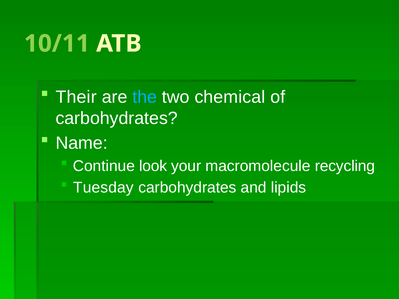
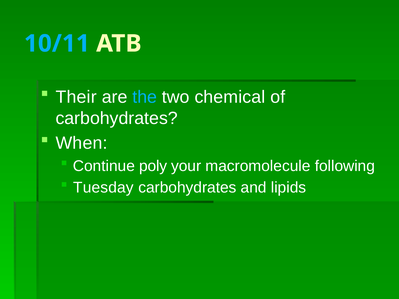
10/11 colour: light green -> light blue
Name: Name -> When
look: look -> poly
recycling: recycling -> following
